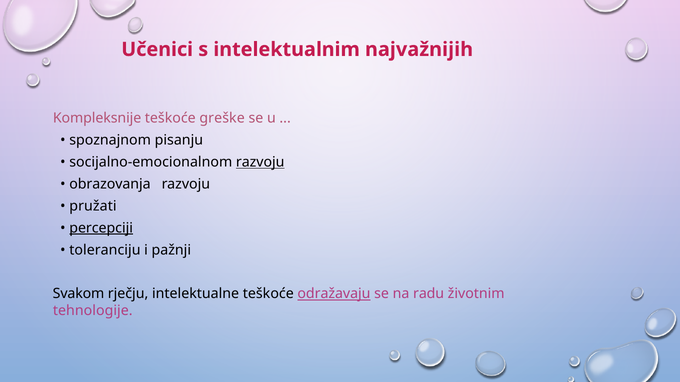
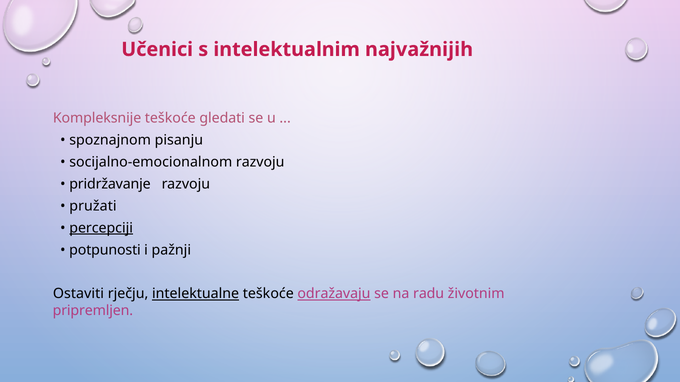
greške: greške -> gledati
razvoju at (260, 162) underline: present -> none
obrazovanja: obrazovanja -> pridržavanje
toleranciju: toleranciju -> potpunosti
Svakom: Svakom -> Ostaviti
intelektualne underline: none -> present
tehnologije: tehnologije -> pripremljen
